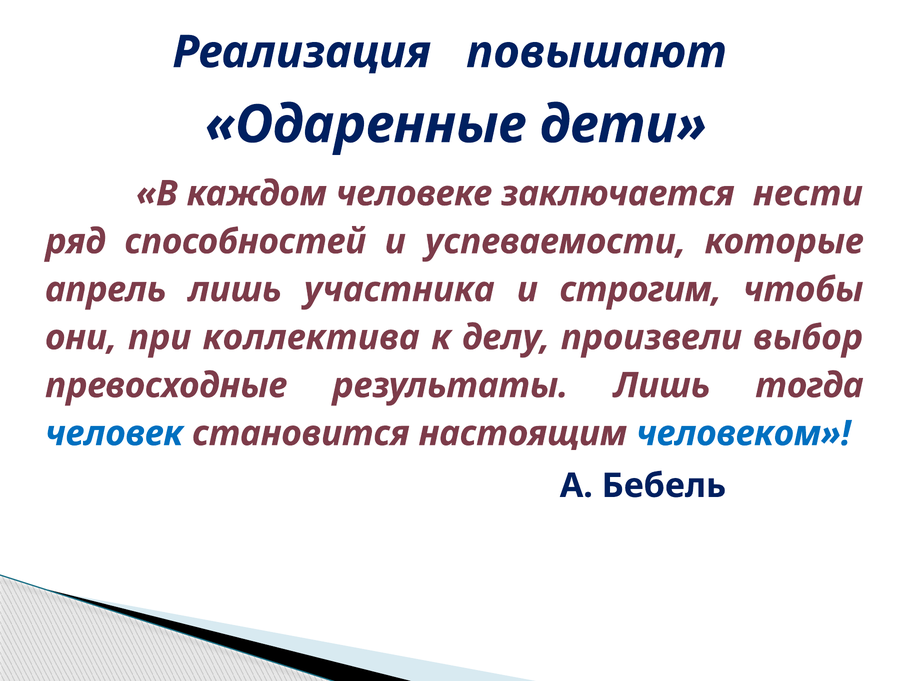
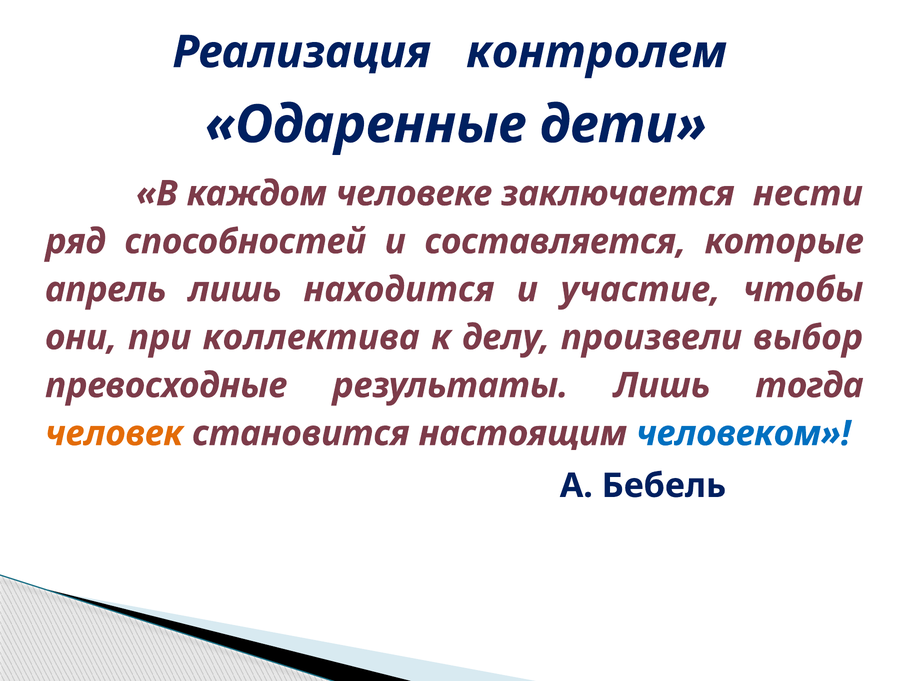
повышают: повышают -> контролем
успеваемости: успеваемости -> составляется
участника: участника -> находится
строгим: строгим -> участие
человек colour: blue -> orange
